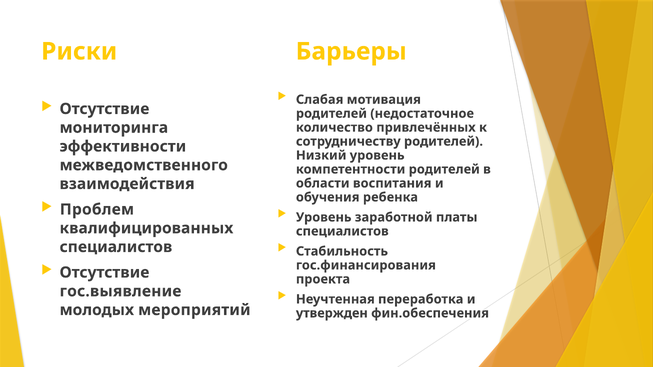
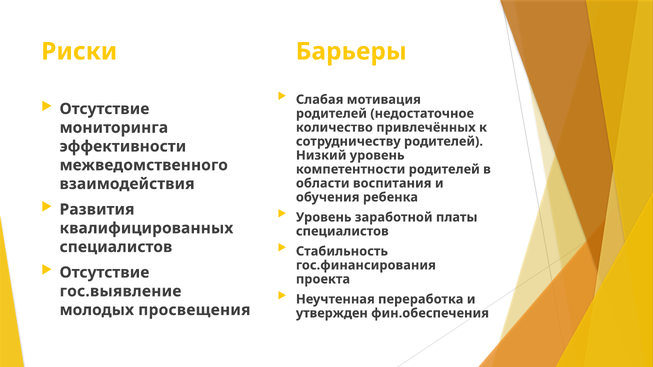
Проблем: Проблем -> Развития
мероприятий: мероприятий -> просвещения
